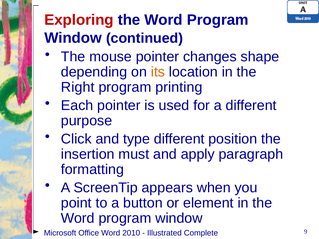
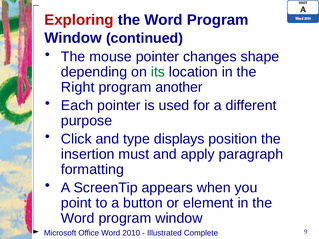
its colour: orange -> green
printing: printing -> another
type different: different -> displays
